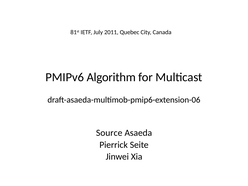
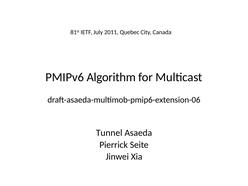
Source: Source -> Tunnel
